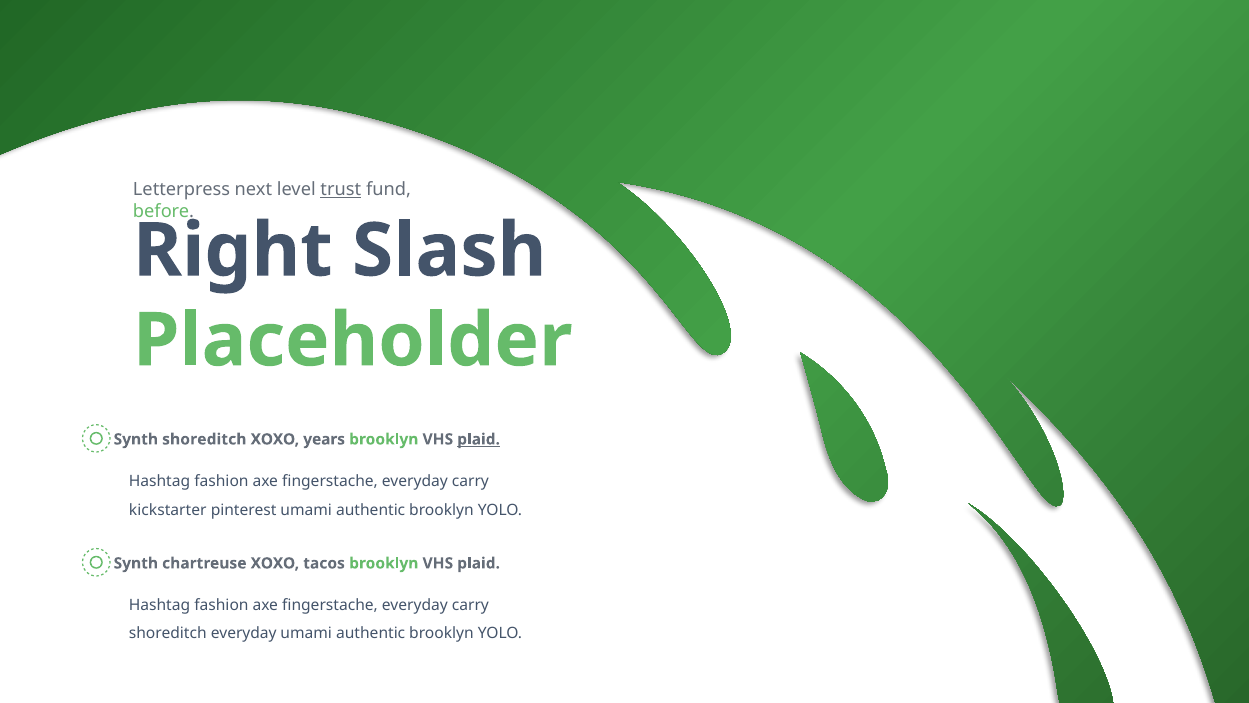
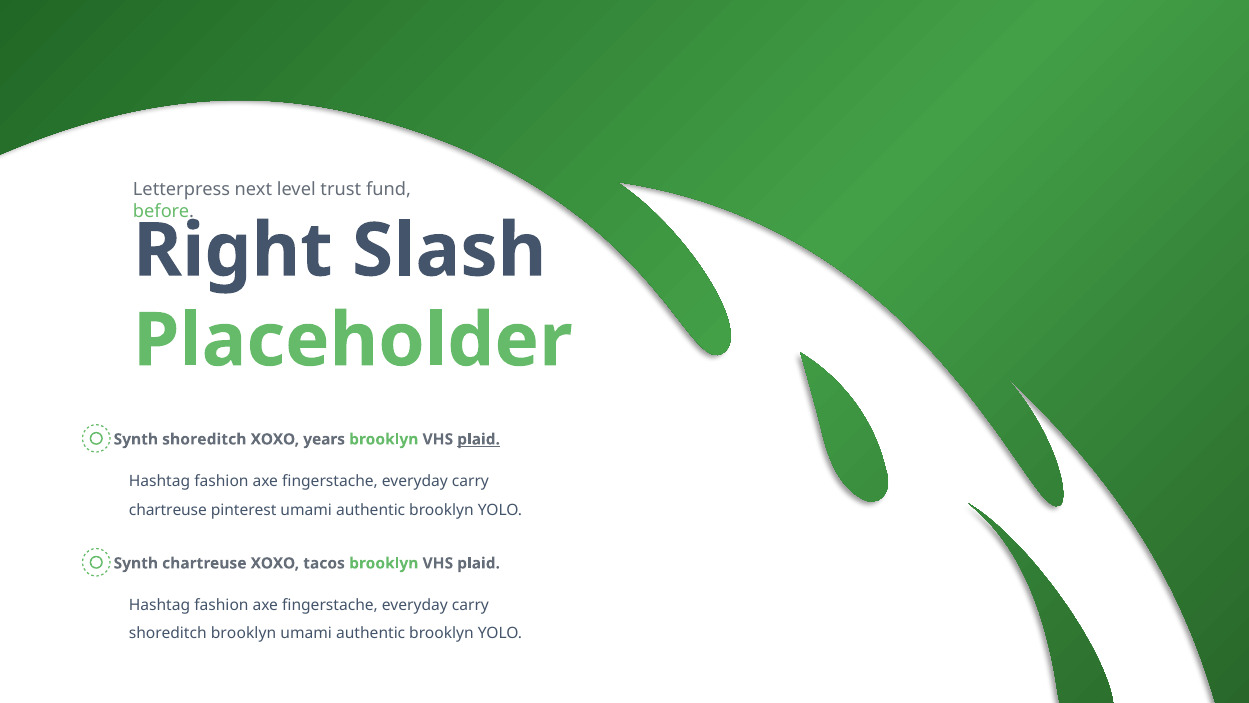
trust underline: present -> none
kickstarter at (168, 510): kickstarter -> chartreuse
shoreditch everyday: everyday -> brooklyn
